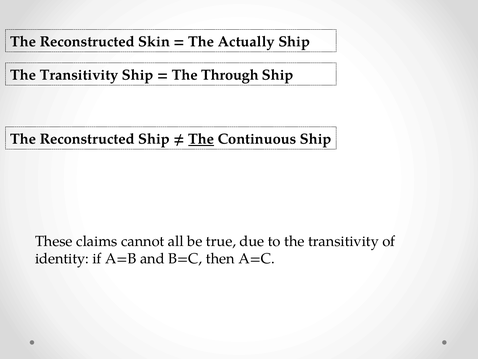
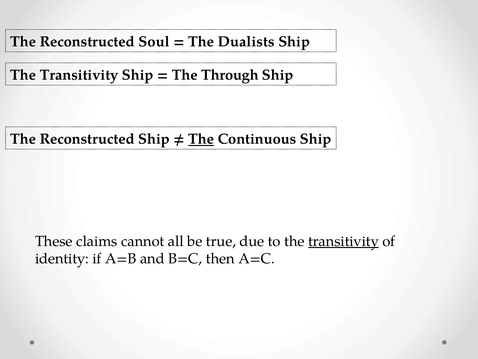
Skin: Skin -> Soul
Actually: Actually -> Dualists
transitivity at (344, 241) underline: none -> present
